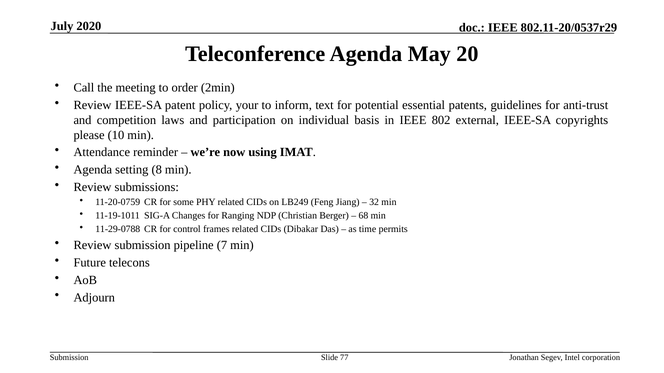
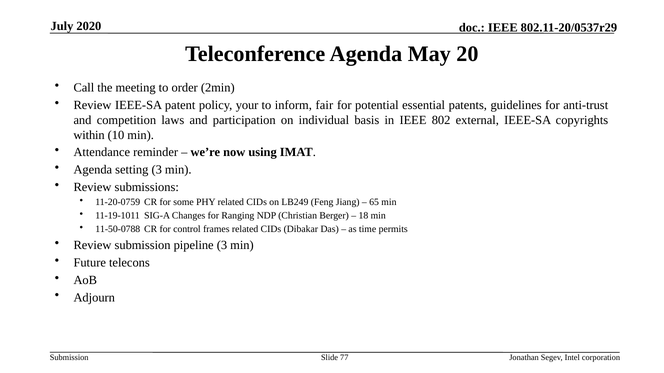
text: text -> fair
please: please -> within
setting 8: 8 -> 3
32: 32 -> 65
68: 68 -> 18
11-29-0788: 11-29-0788 -> 11-50-0788
pipeline 7: 7 -> 3
